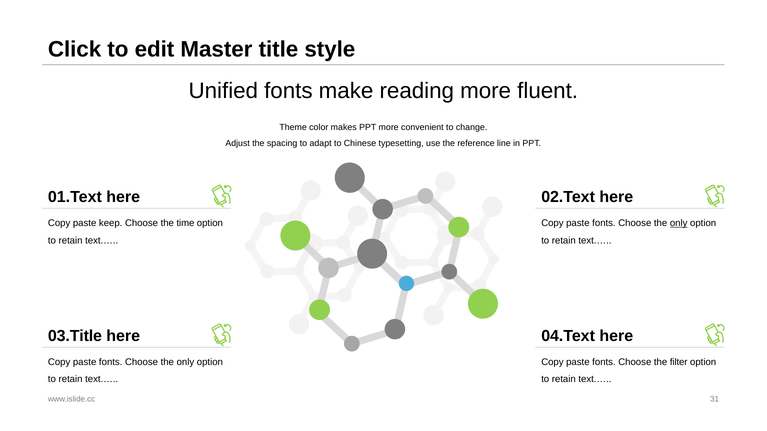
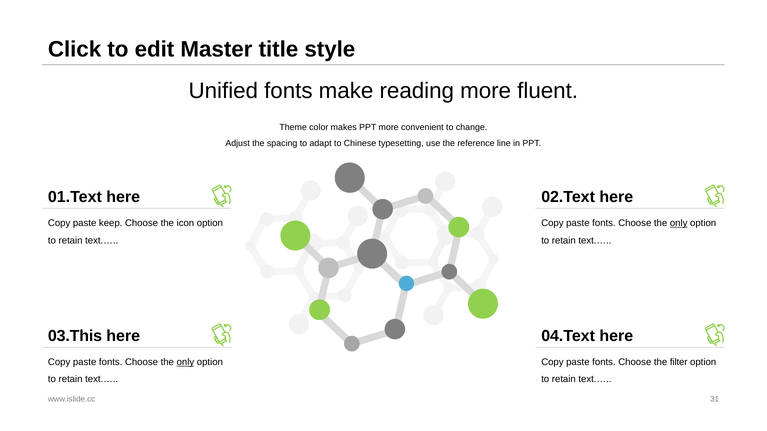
time: time -> icon
03.Title: 03.Title -> 03.This
only at (185, 362) underline: none -> present
